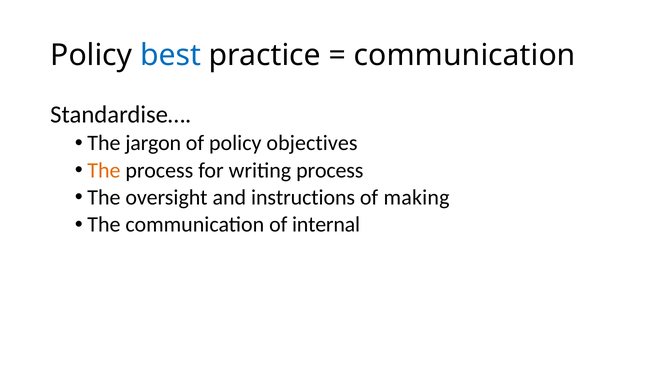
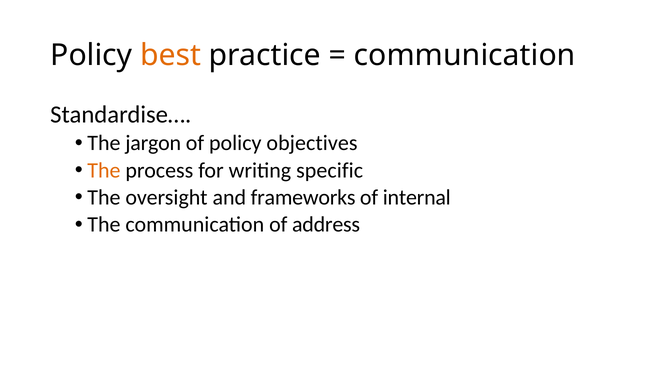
best colour: blue -> orange
writing process: process -> specific
instructions: instructions -> frameworks
making: making -> internal
internal: internal -> address
